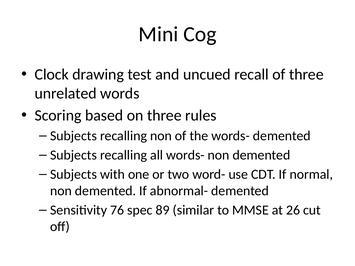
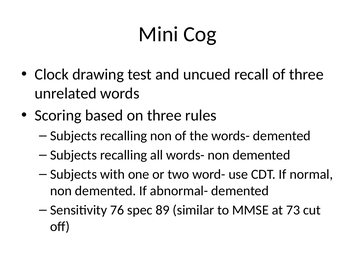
26: 26 -> 73
